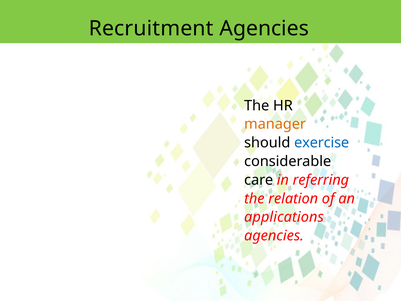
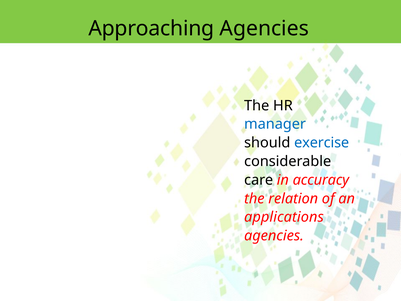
Recruitment: Recruitment -> Approaching
manager colour: orange -> blue
referring: referring -> accuracy
